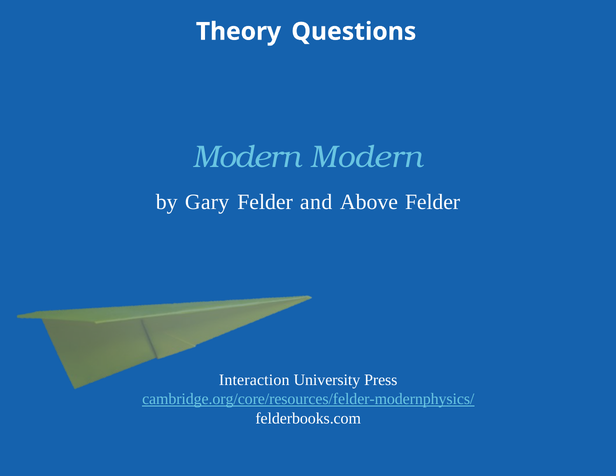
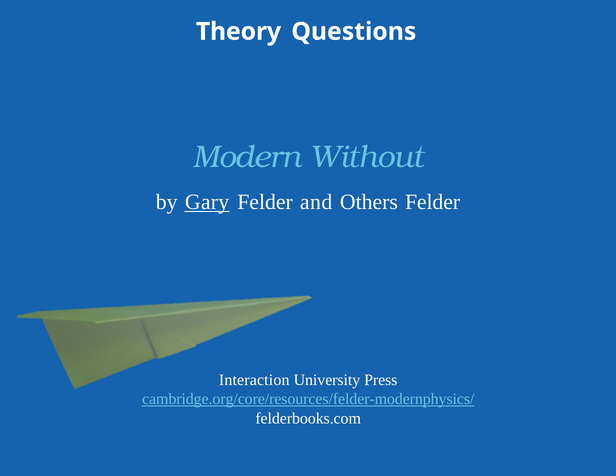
Modern Modern: Modern -> Without
Gary underline: none -> present
Above: Above -> Others
